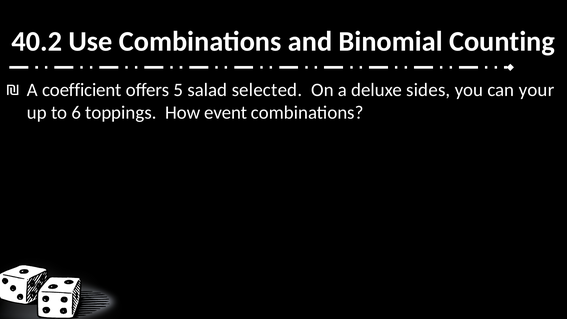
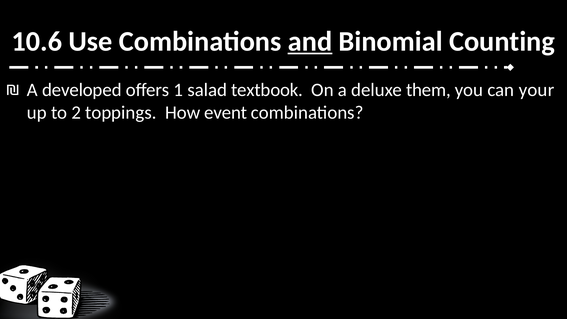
40.2: 40.2 -> 10.6
and underline: none -> present
coefficient: coefficient -> developed
5: 5 -> 1
selected: selected -> textbook
sides: sides -> them
6: 6 -> 2
